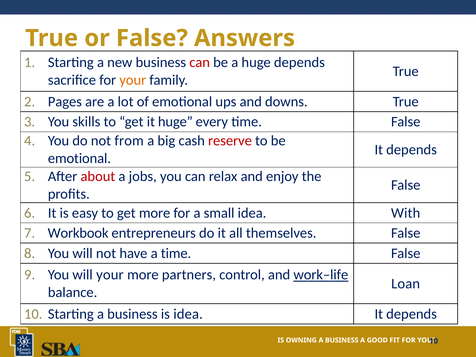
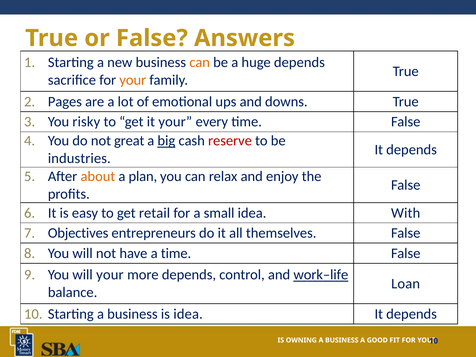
can at (200, 62) colour: red -> orange
skills: skills -> risky
it huge: huge -> your
from: from -> great
big underline: none -> present
emotional at (79, 159): emotional -> industries
about colour: red -> orange
jobs: jobs -> plan
get more: more -> retail
Workbook: Workbook -> Objectives
more partners: partners -> depends
